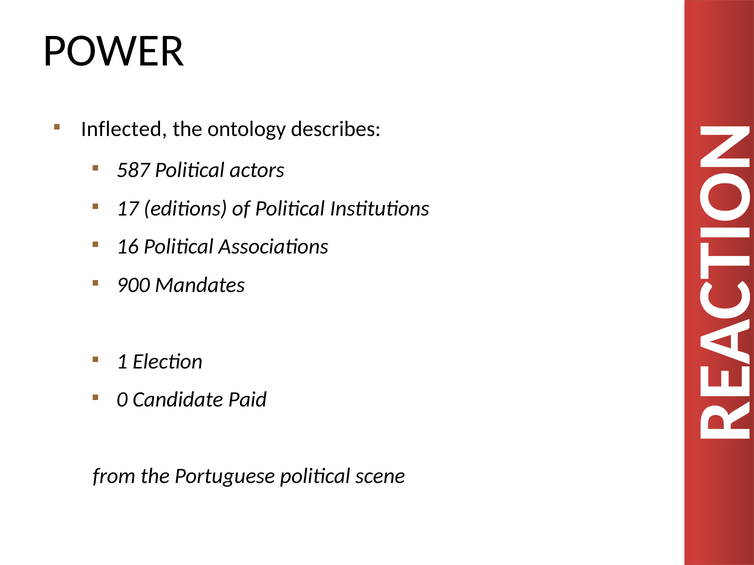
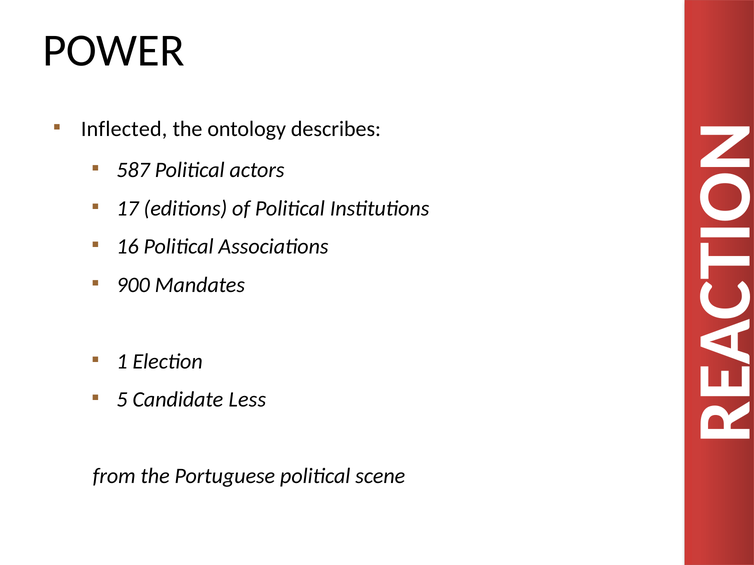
0: 0 -> 5
Paid: Paid -> Less
